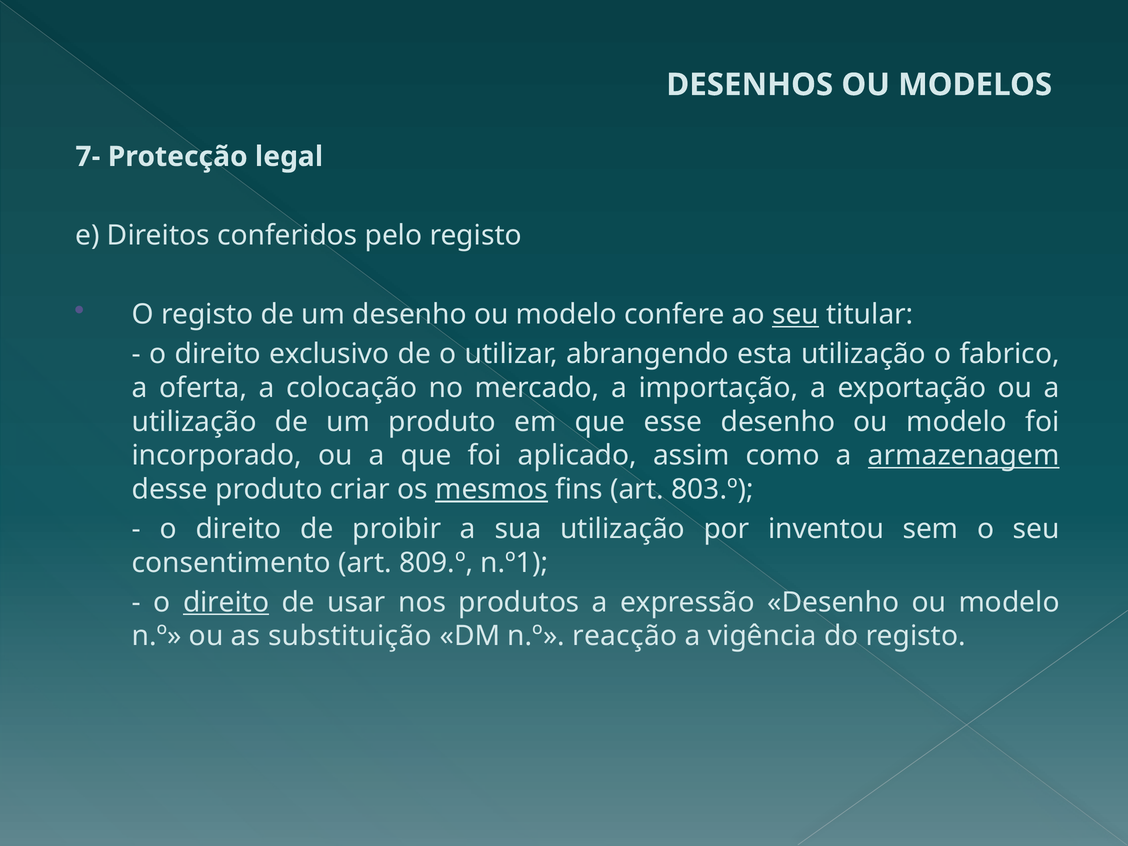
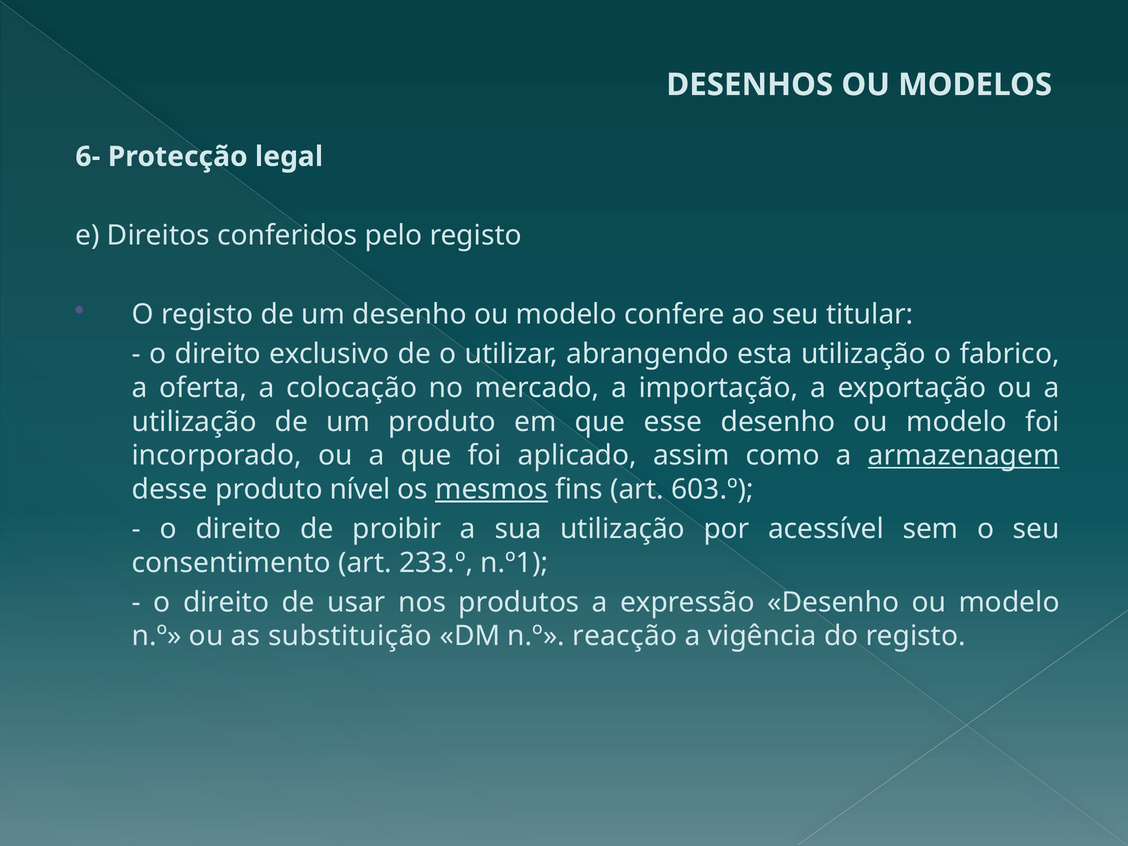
7-: 7- -> 6-
seu at (795, 315) underline: present -> none
criar: criar -> nível
803.º: 803.º -> 603.º
inventou: inventou -> acessível
809.º: 809.º -> 233.º
direito at (226, 602) underline: present -> none
